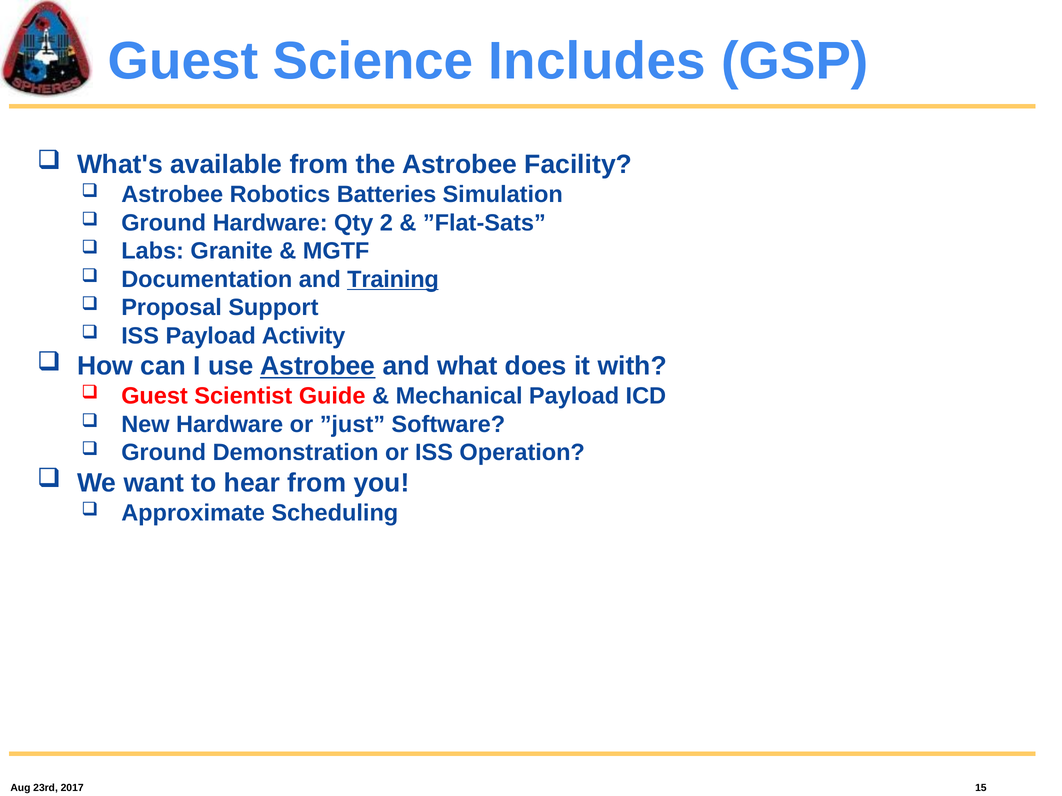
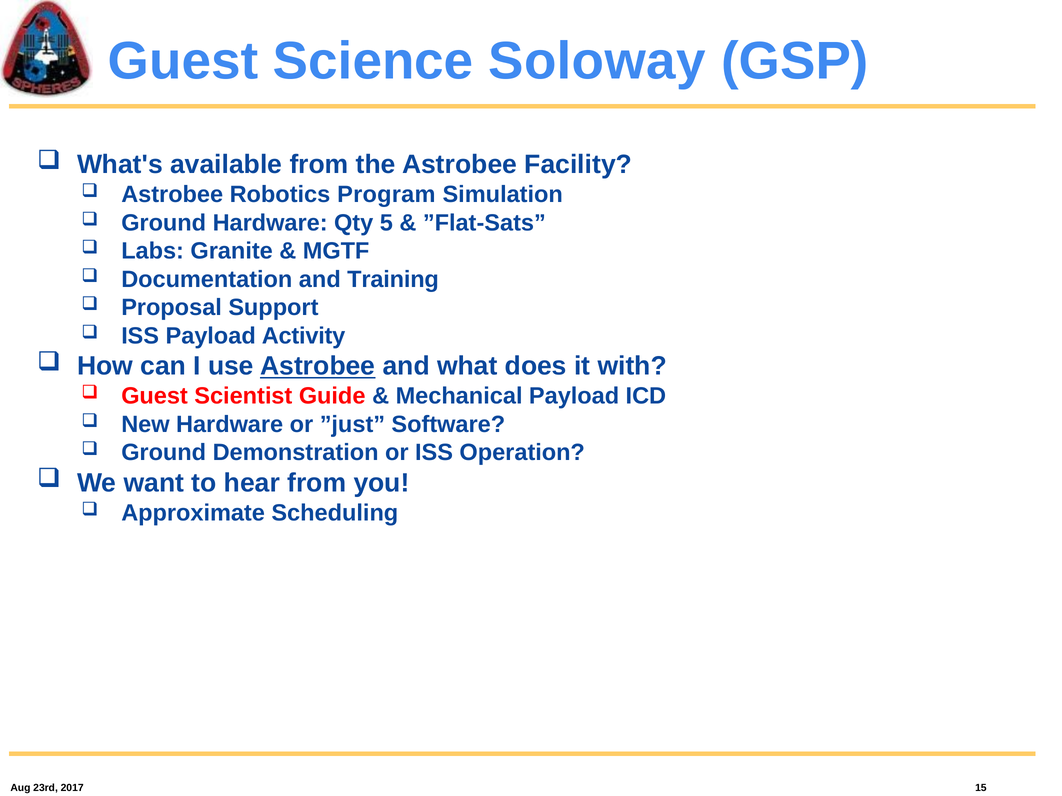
Includes: Includes -> Soloway
Batteries: Batteries -> Program
2: 2 -> 5
Training underline: present -> none
